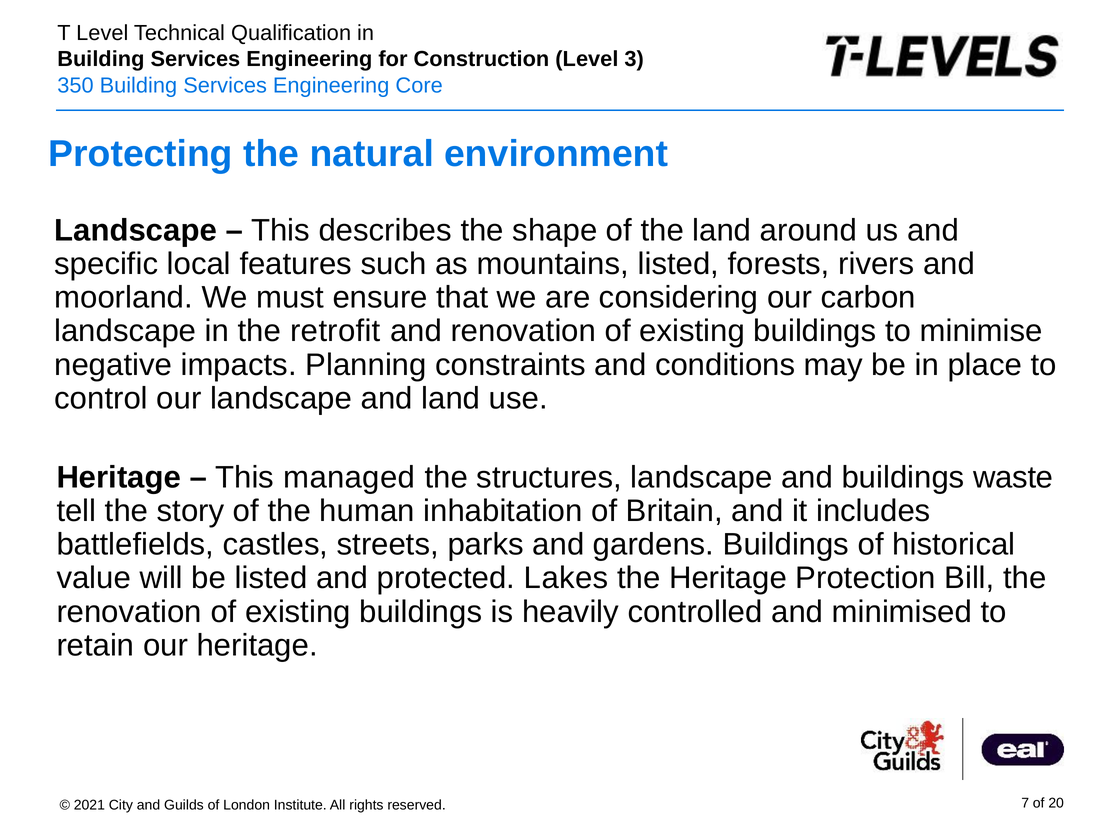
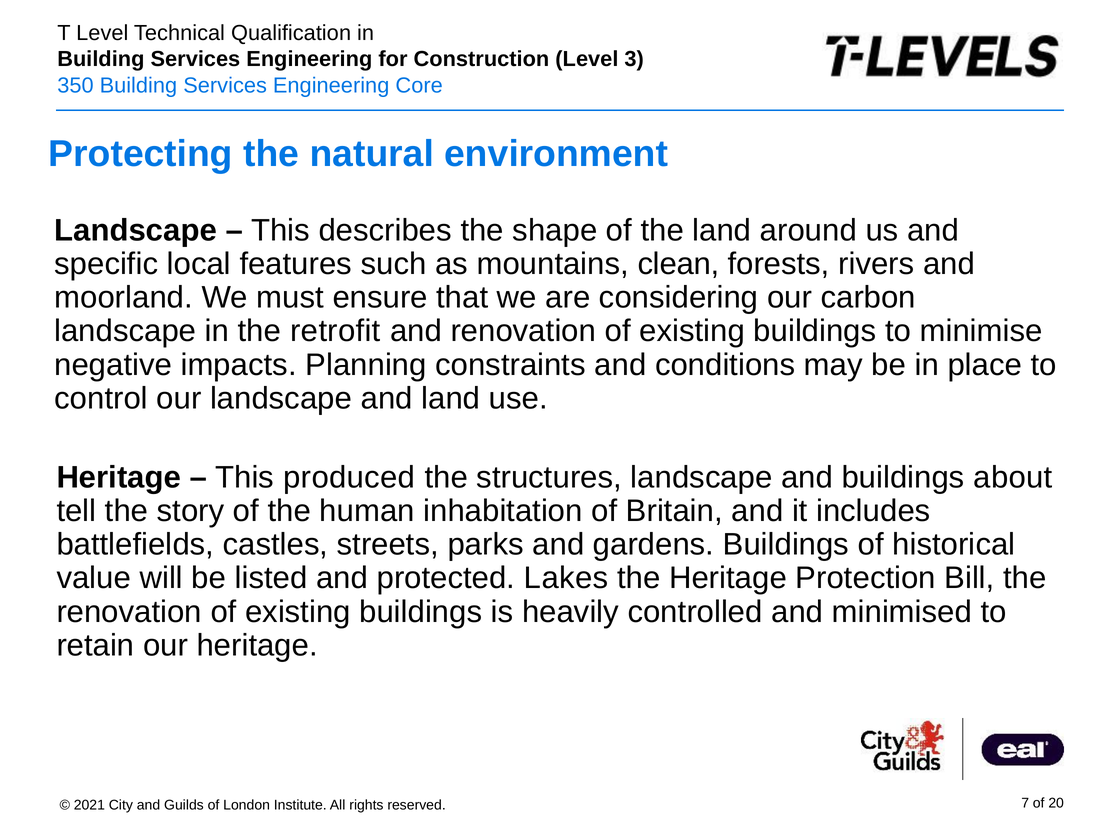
mountains listed: listed -> clean
managed: managed -> produced
waste: waste -> about
